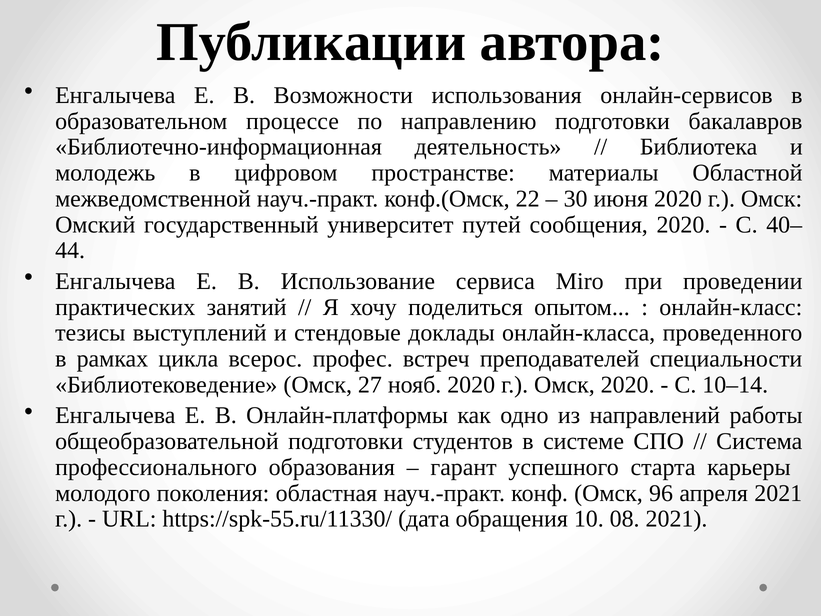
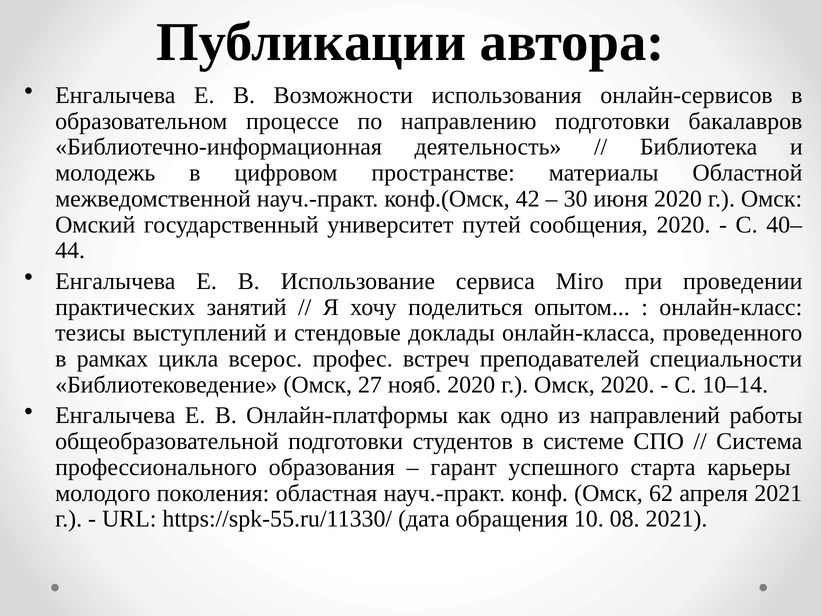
22: 22 -> 42
96: 96 -> 62
